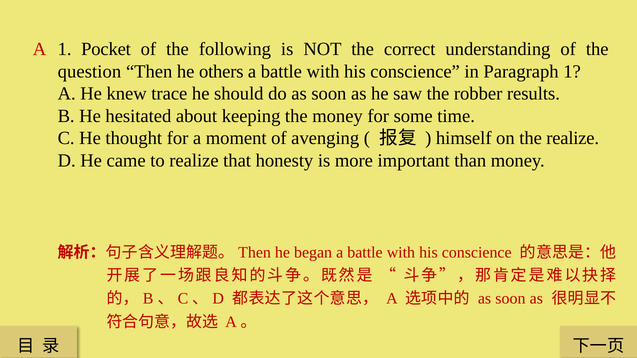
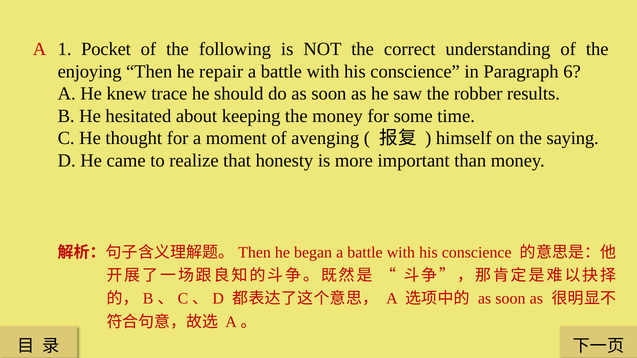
question: question -> enjoying
others: others -> repair
Paragraph 1: 1 -> 6
the realize: realize -> saying
